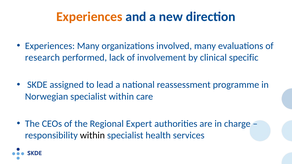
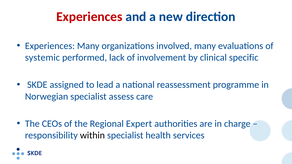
Experiences at (89, 17) colour: orange -> red
research: research -> systemic
specialist within: within -> assess
